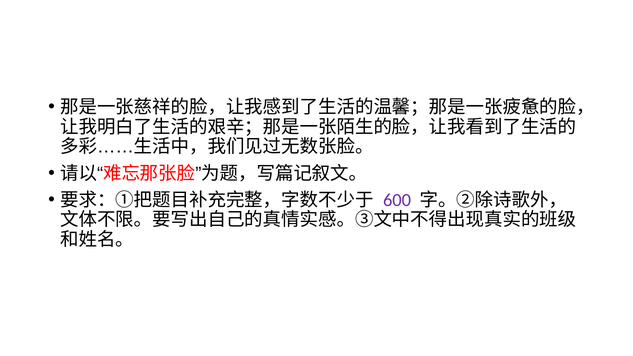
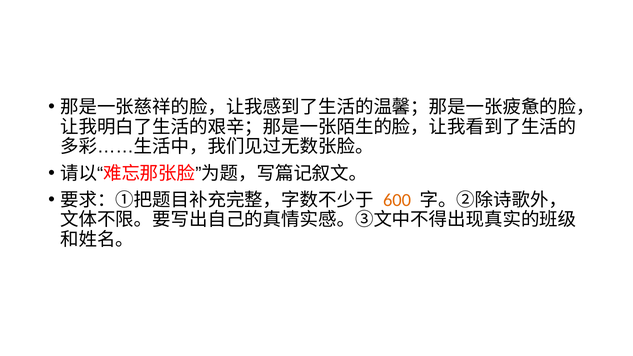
600 colour: purple -> orange
